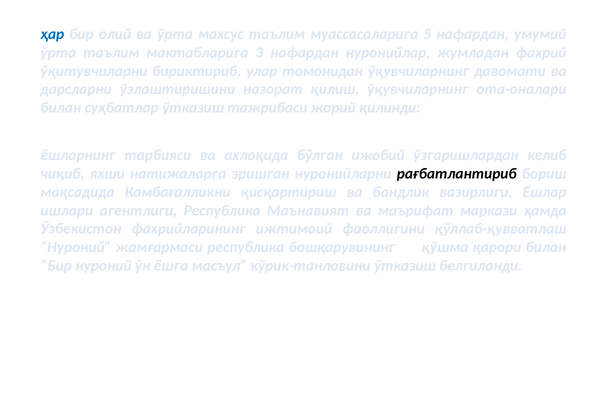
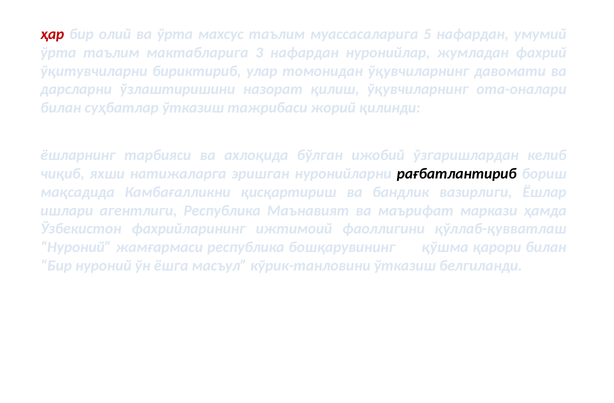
ҳар colour: blue -> red
